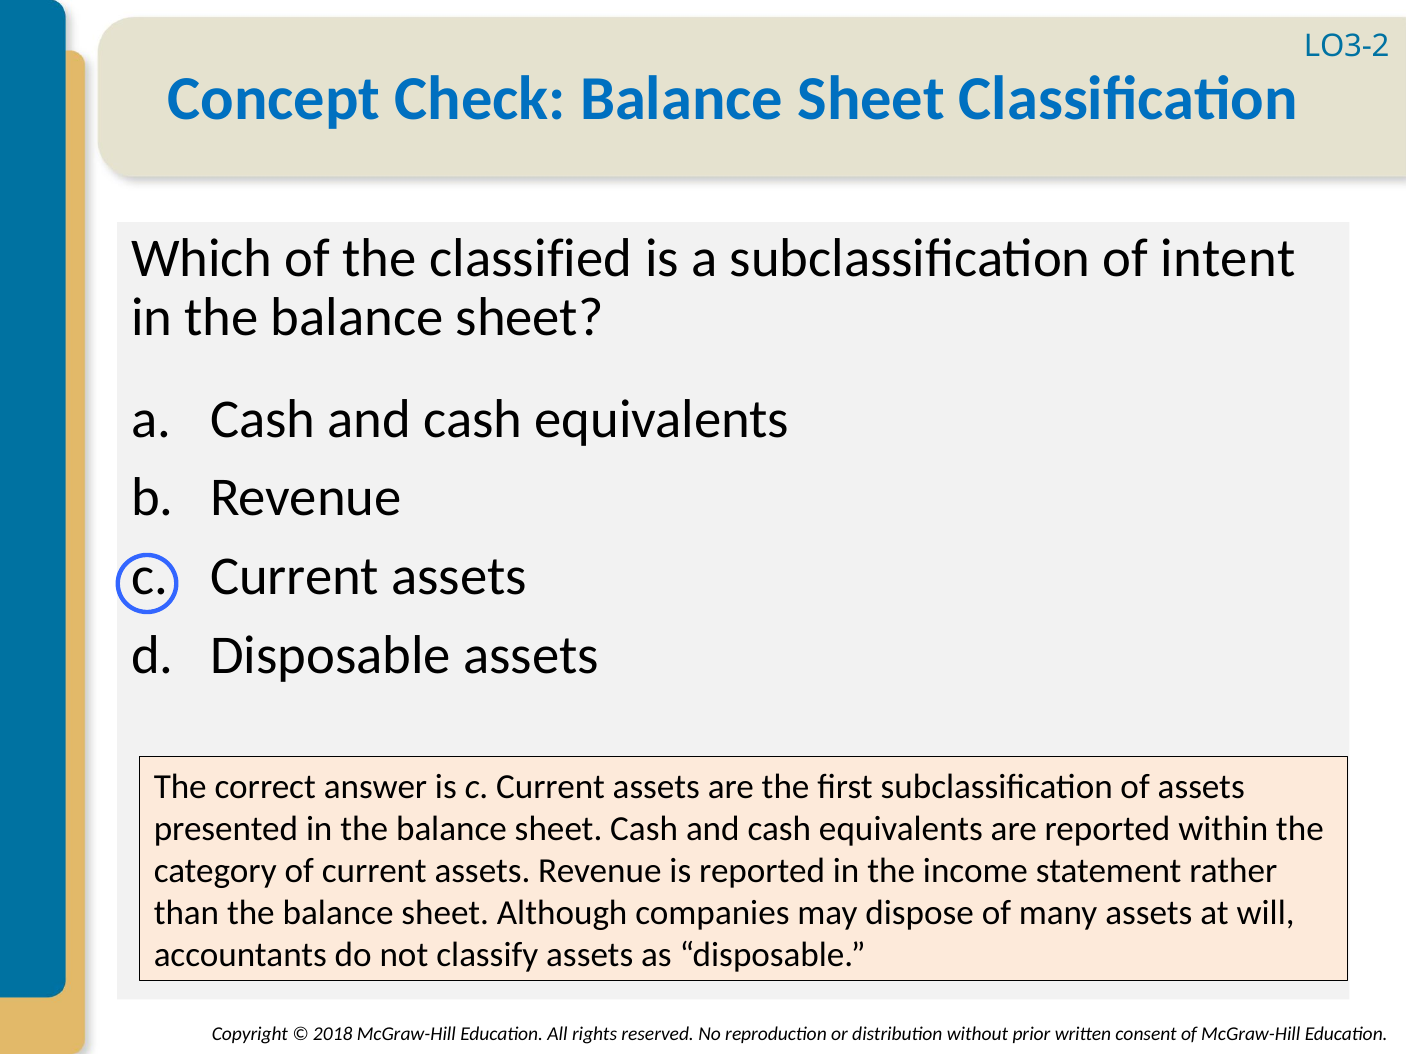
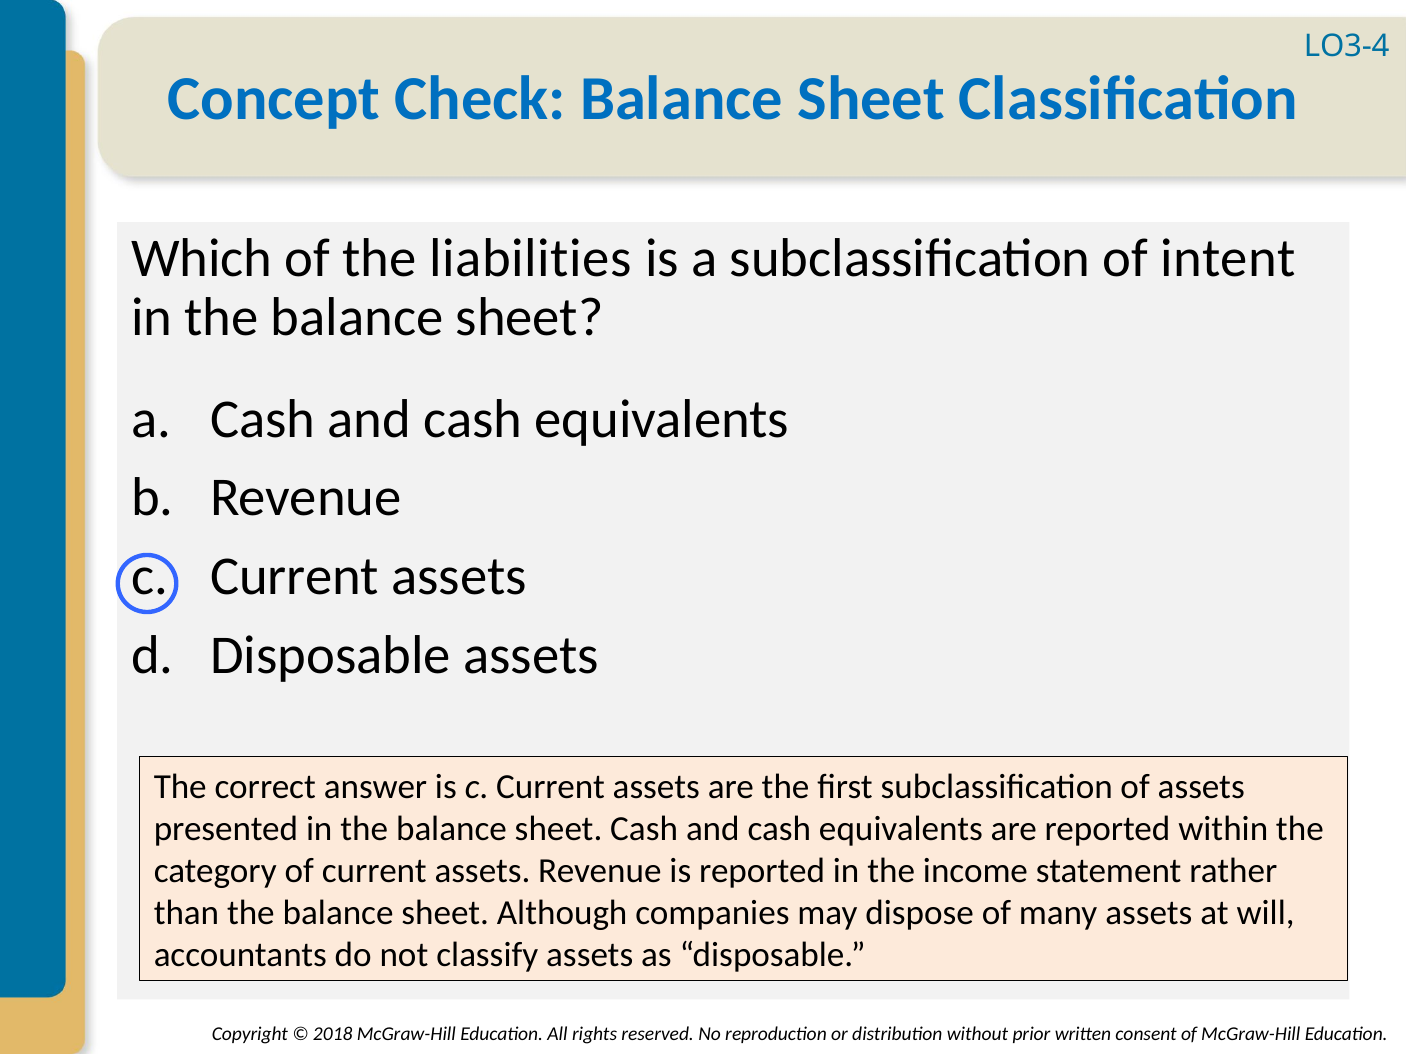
LO3-2: LO3-2 -> LO3-4
classified: classified -> liabilities
